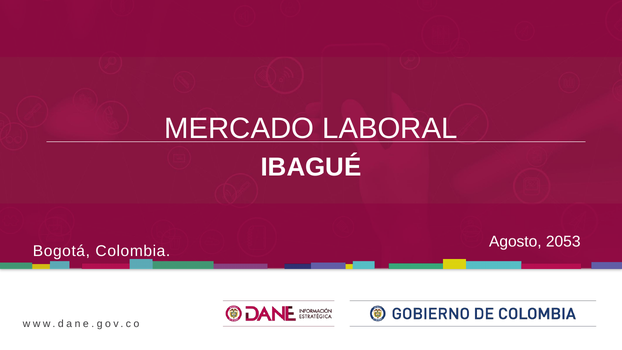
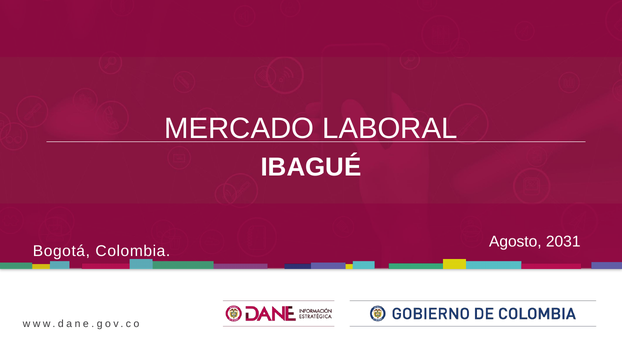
2053: 2053 -> 2031
